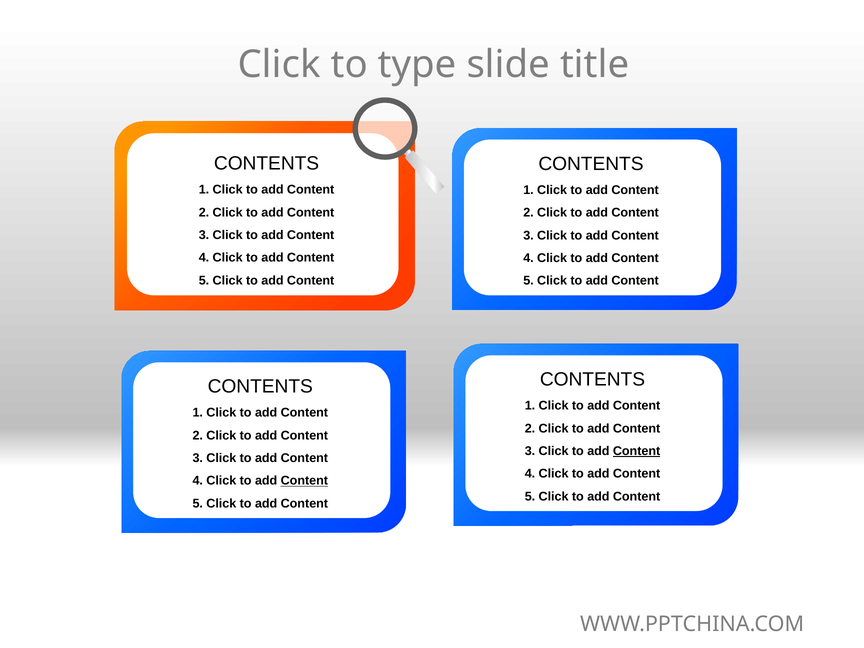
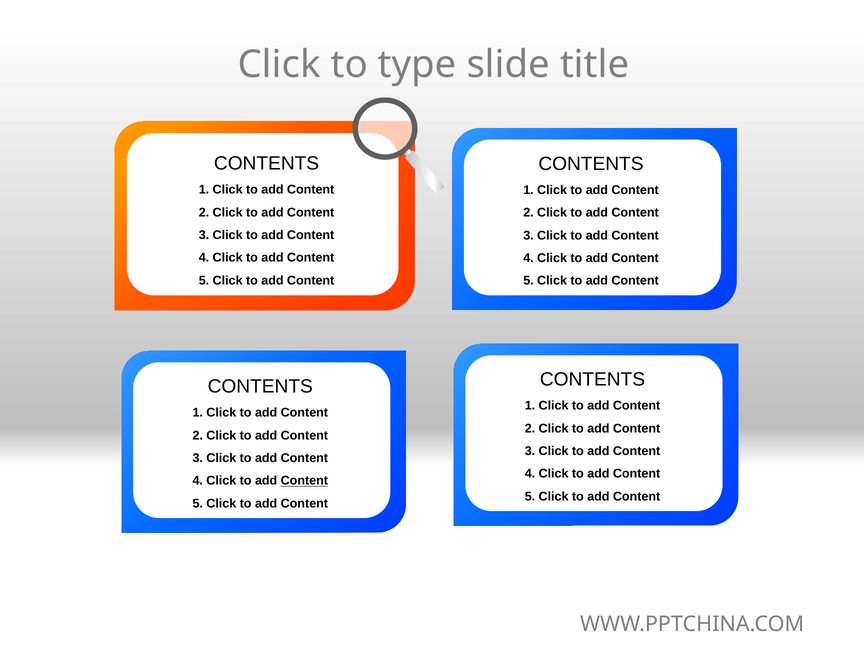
Content at (637, 451) underline: present -> none
